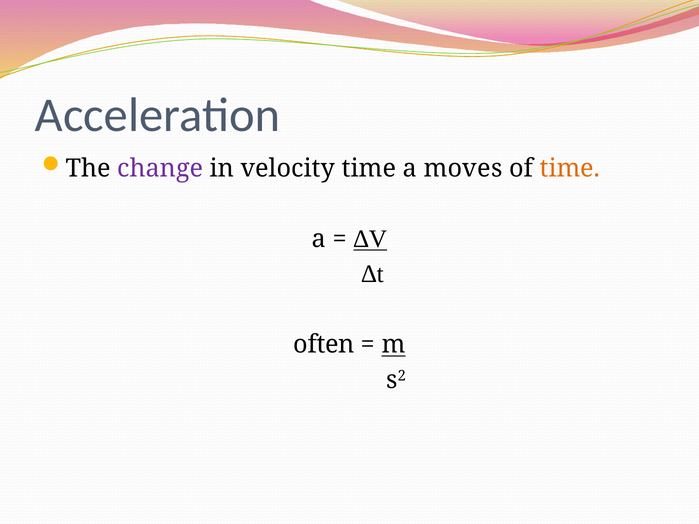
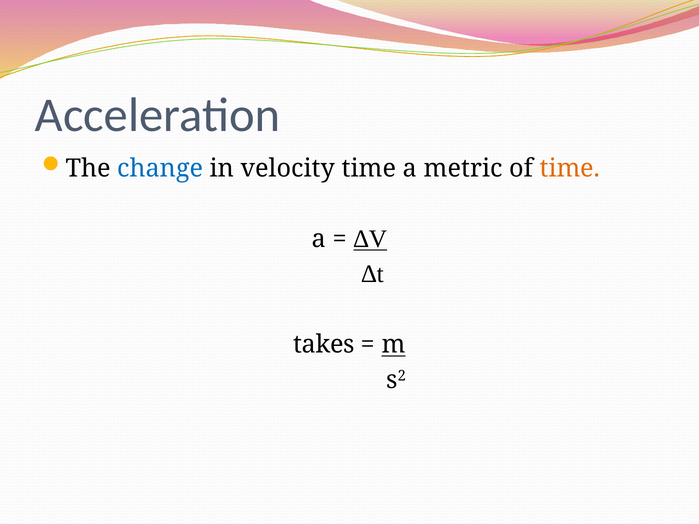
change colour: purple -> blue
moves: moves -> metric
often: often -> takes
